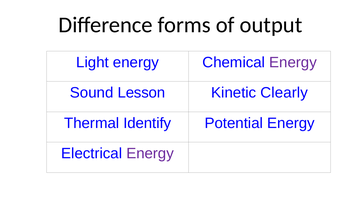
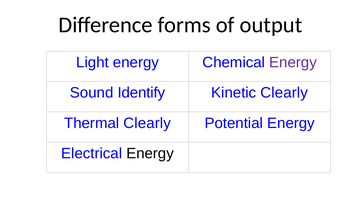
Lesson: Lesson -> Identify
Thermal Identify: Identify -> Clearly
Energy at (150, 154) colour: purple -> black
